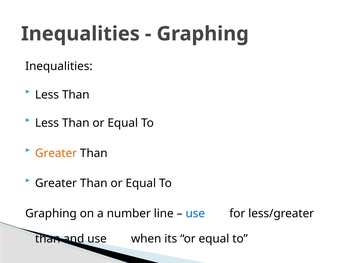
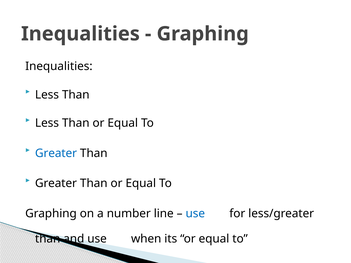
Greater at (56, 153) colour: orange -> blue
